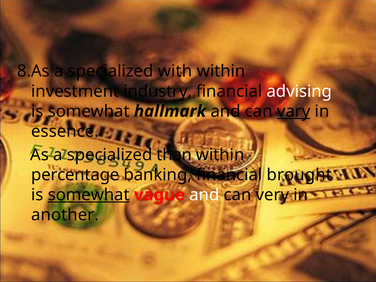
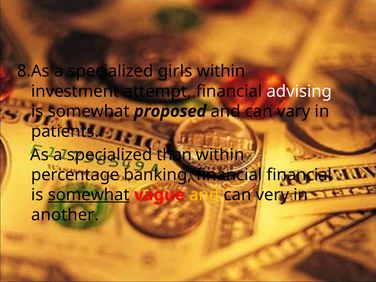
with: with -> girls
industry: industry -> attempt
hallmark: hallmark -> proposed
vary underline: present -> none
essence: essence -> patients
financial brought: brought -> financial
and at (204, 195) colour: white -> yellow
